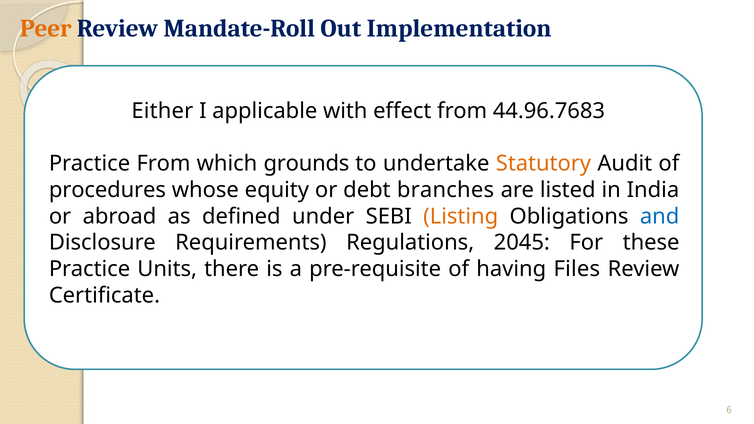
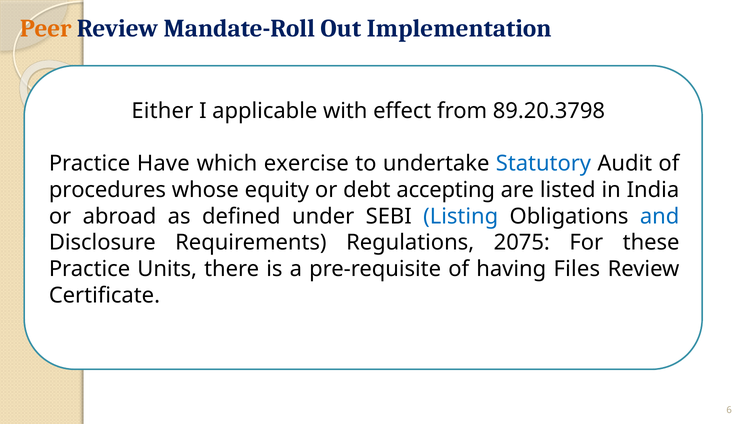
44.96.7683: 44.96.7683 -> 89.20.3798
Practice From: From -> Have
grounds: grounds -> exercise
Statutory colour: orange -> blue
branches: branches -> accepting
Listing colour: orange -> blue
2045: 2045 -> 2075
